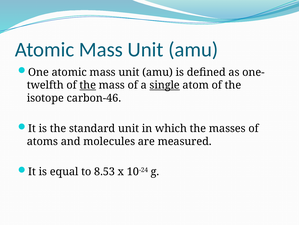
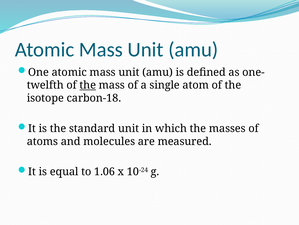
single underline: present -> none
carbon-46: carbon-46 -> carbon-18
8.53: 8.53 -> 1.06
